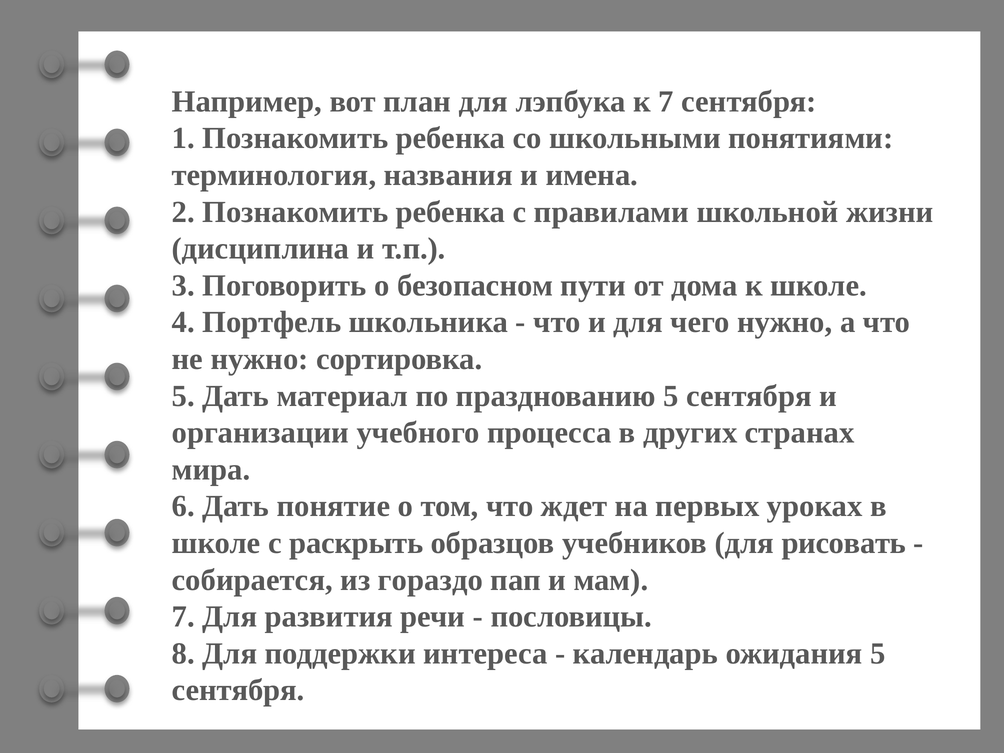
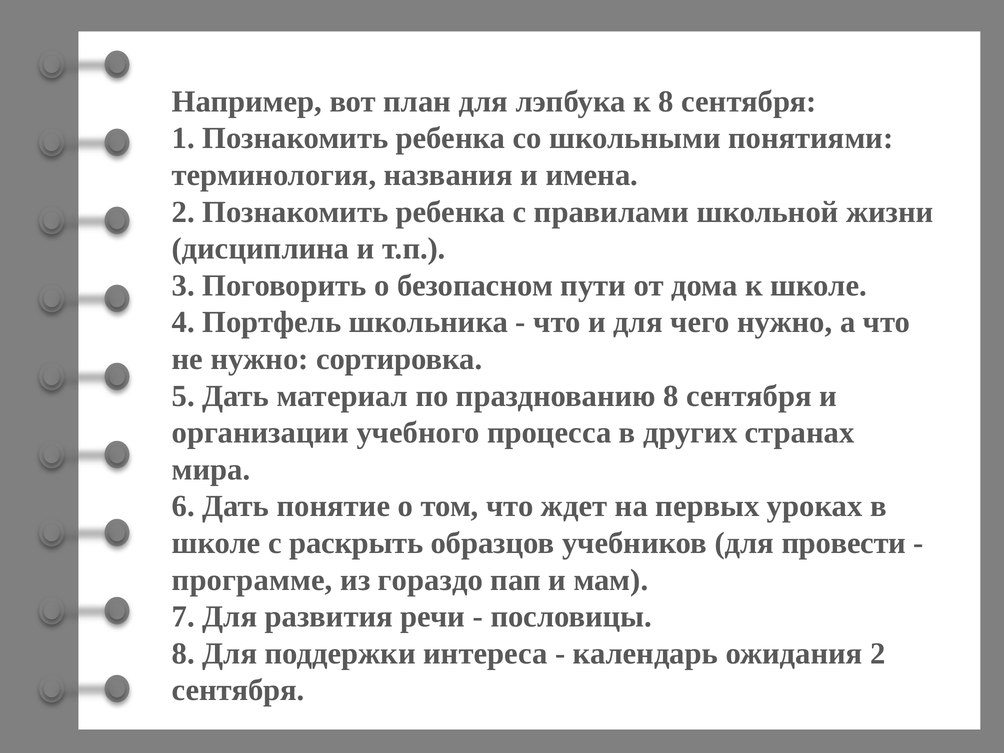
к 7: 7 -> 8
празднованию 5: 5 -> 8
рисовать: рисовать -> провести
собирается: собирается -> программе
ожидания 5: 5 -> 2
